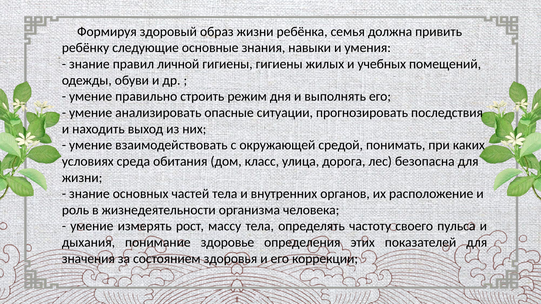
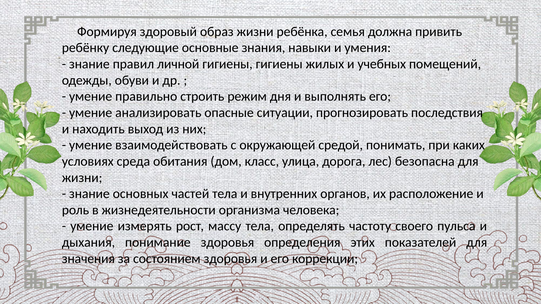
понимание здоровье: здоровье -> здоровья
